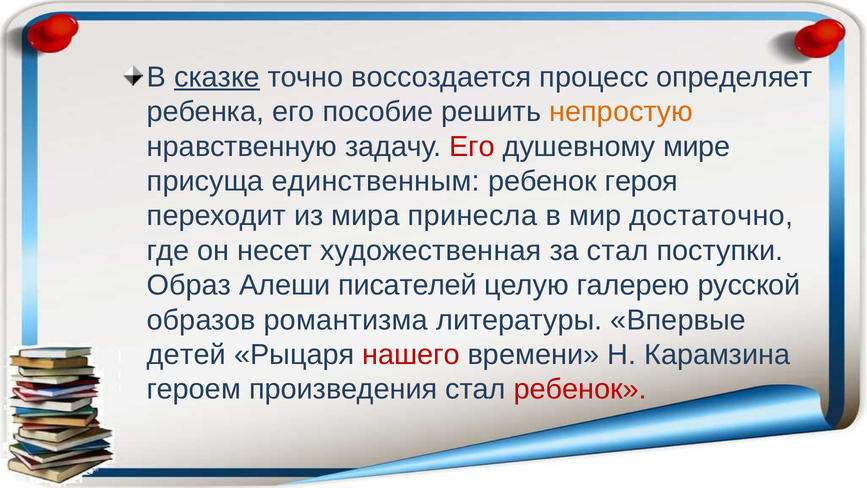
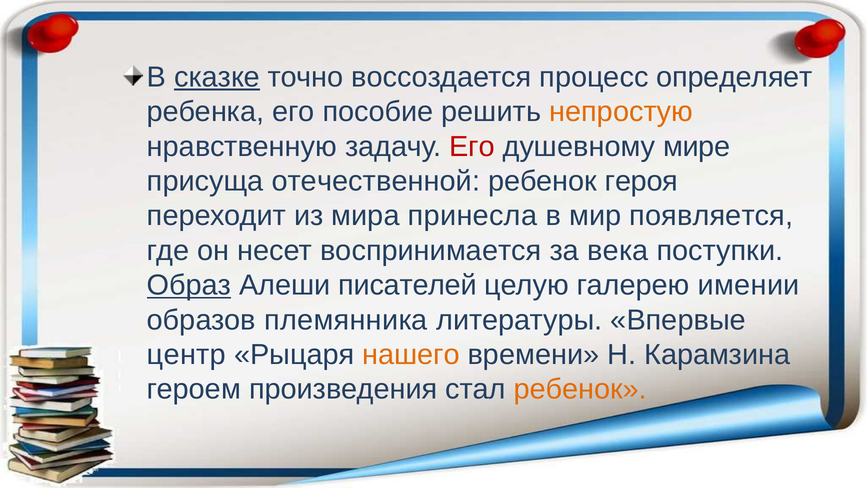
единственным: единственным -> отечественной
достаточно: достаточно -> появляется
художественная: художественная -> воспринимается
за стал: стал -> века
Образ underline: none -> present
русской: русской -> имении
романтизма: романтизма -> племянника
детей: детей -> центр
нашего colour: red -> orange
ребенок at (580, 389) colour: red -> orange
